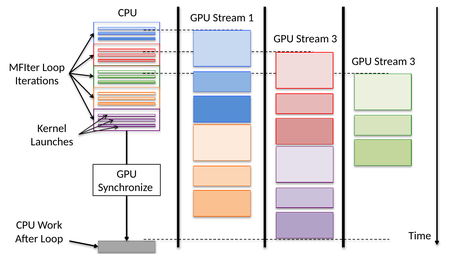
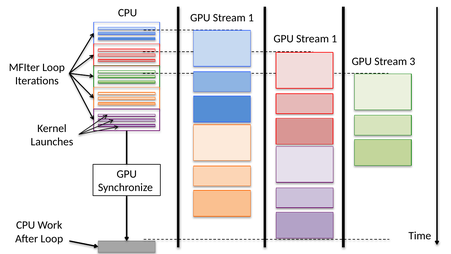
3 at (334, 39): 3 -> 1
